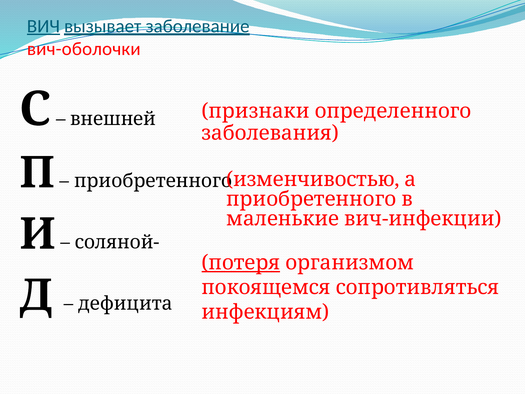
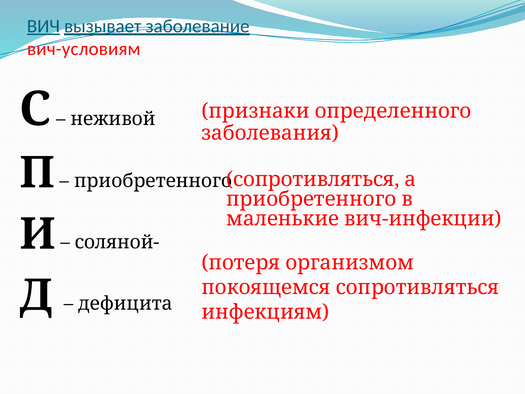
вич-оболочки: вич-оболочки -> вич-условиям
внешней: внешней -> неживой
изменчивостью at (313, 179): изменчивостью -> сопротивляться
потеря underline: present -> none
